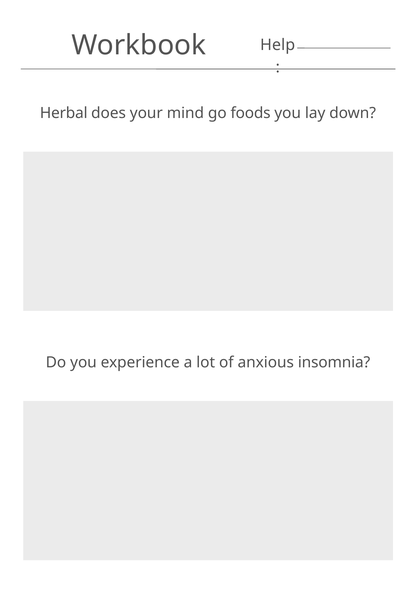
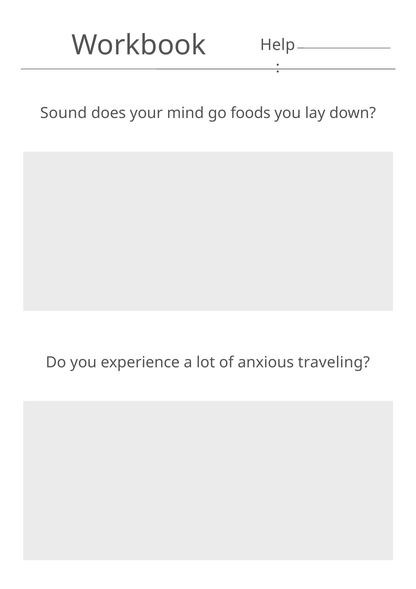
Herbal: Herbal -> Sound
insomnia: insomnia -> traveling
